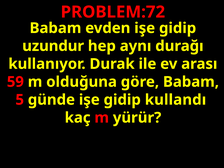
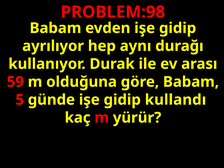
PROBLEM:72: PROBLEM:72 -> PROBLEM:98
uzundur: uzundur -> ayrılıyor
